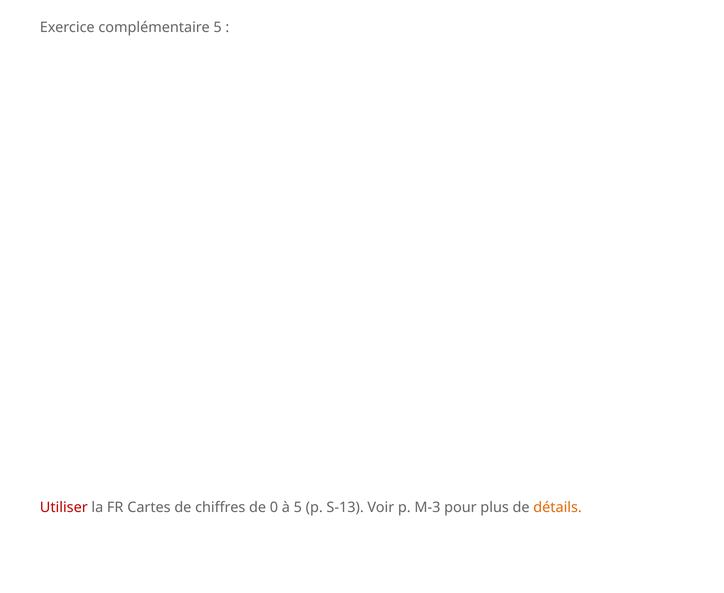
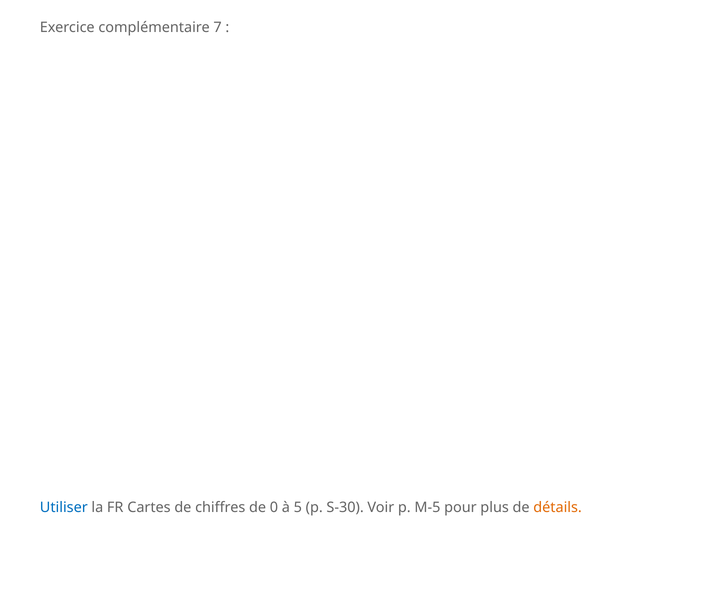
complémentaire 5: 5 -> 7
Utiliser colour: red -> blue
S-13: S-13 -> S-30
M-3: M-3 -> M-5
